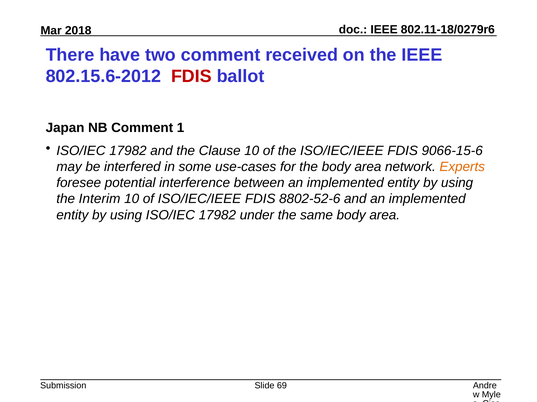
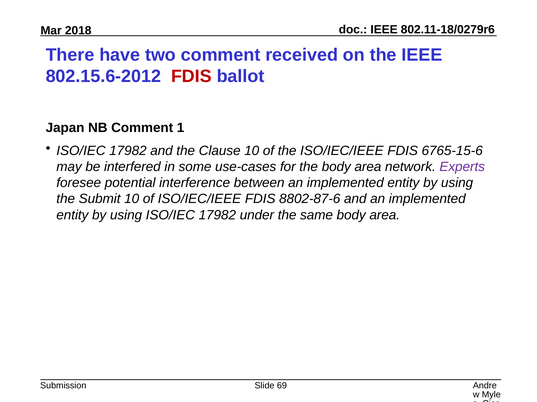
9066-15-6: 9066-15-6 -> 6765-15-6
Experts colour: orange -> purple
Interim: Interim -> Submit
8802-52-6: 8802-52-6 -> 8802-87-6
